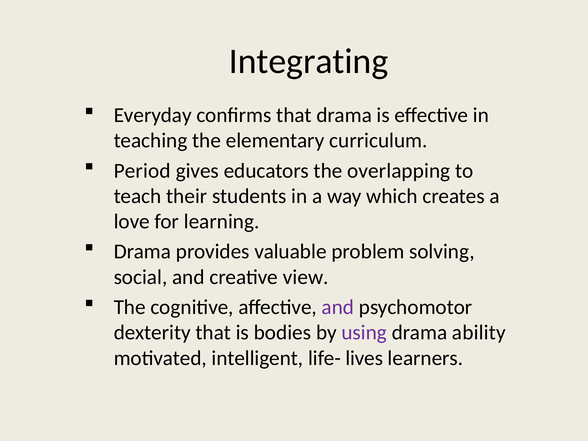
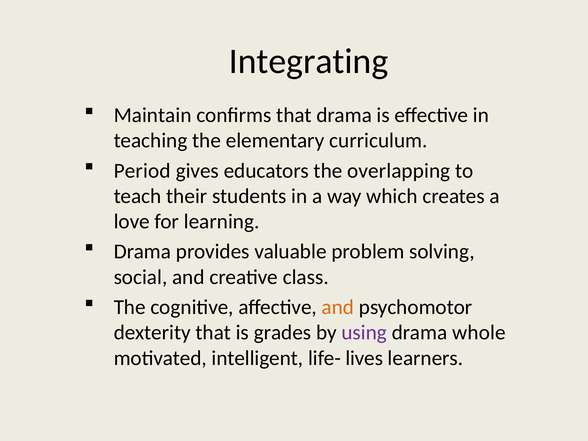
Everyday: Everyday -> Maintain
view: view -> class
and at (338, 307) colour: purple -> orange
bodies: bodies -> grades
ability: ability -> whole
